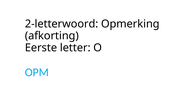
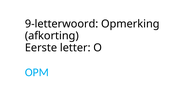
2-letterwoord: 2-letterwoord -> 9-letterwoord
